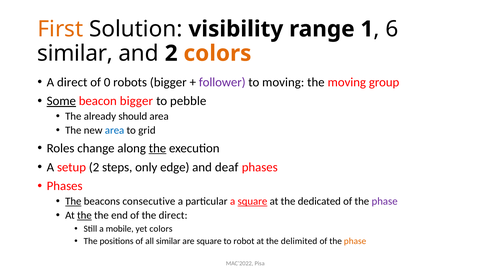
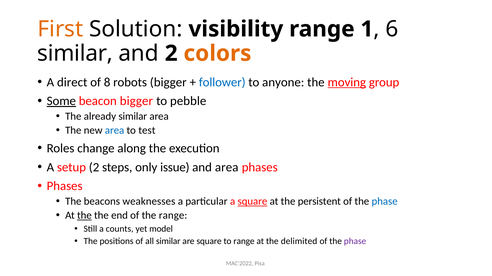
0: 0 -> 8
follower colour: purple -> blue
to moving: moving -> anyone
moving at (347, 82) underline: none -> present
already should: should -> similar
grid: grid -> test
the at (158, 149) underline: present -> none
edge: edge -> issue
and deaf: deaf -> area
The at (73, 202) underline: present -> none
consecutive: consecutive -> weaknesses
dedicated: dedicated -> persistent
phase at (385, 202) colour: purple -> blue
the direct: direct -> range
mobile: mobile -> counts
yet colors: colors -> model
to robot: robot -> range
phase at (355, 242) colour: orange -> purple
